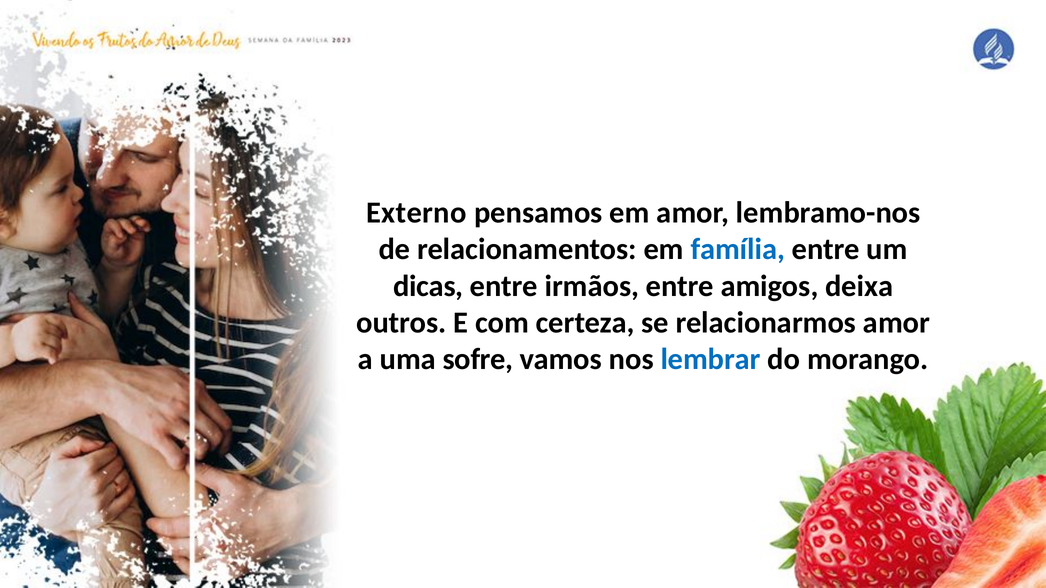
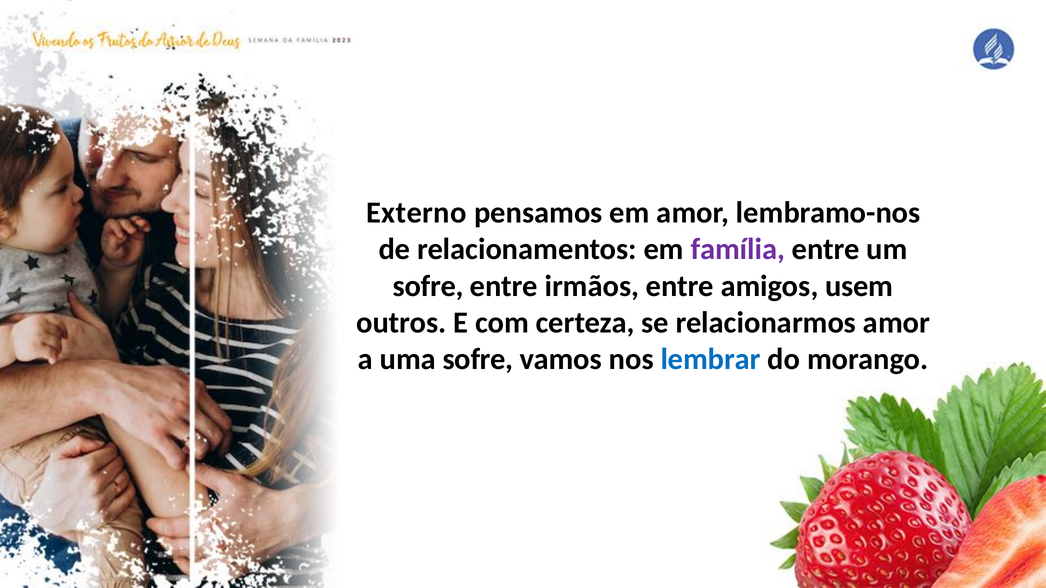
família colour: blue -> purple
dicas at (428, 286): dicas -> sofre
deixa: deixa -> usem
